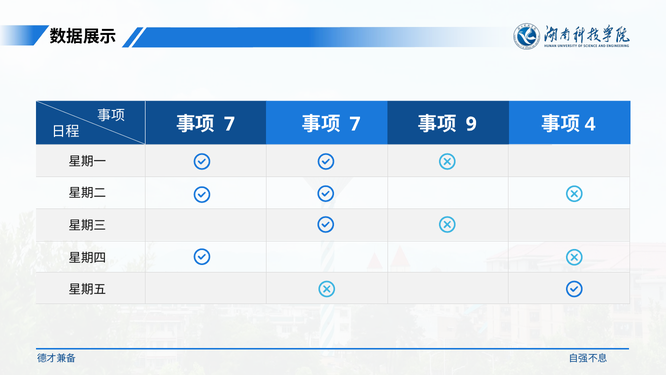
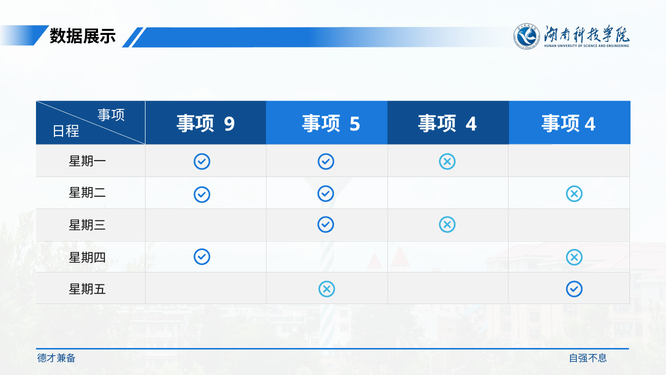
7 at (229, 124): 7 -> 9
7 at (355, 124): 7 -> 5
9 at (471, 124): 9 -> 4
